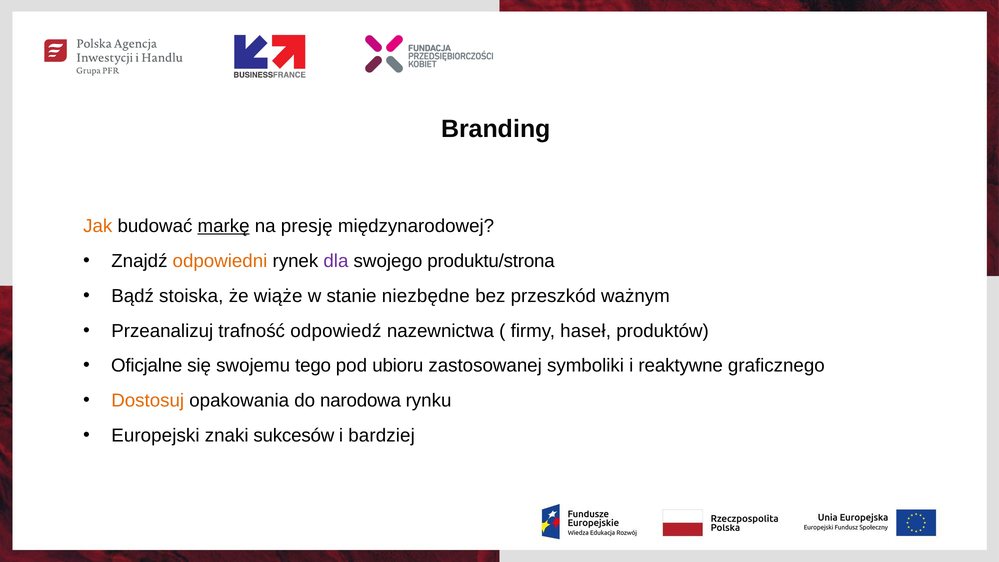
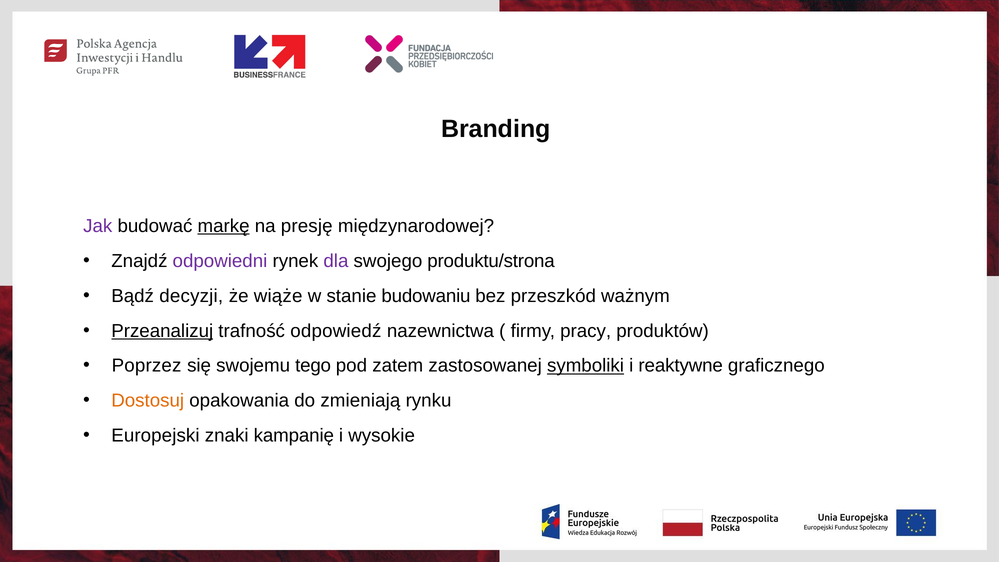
Jak colour: orange -> purple
odpowiedni colour: orange -> purple
stoiska: stoiska -> decyzji
niezbędne: niezbędne -> budowaniu
Przeanalizuj underline: none -> present
haseł: haseł -> pracy
Oficjalne: Oficjalne -> Poprzez
ubioru: ubioru -> zatem
symboliki underline: none -> present
narodowa: narodowa -> zmieniają
sukcesów: sukcesów -> kampanię
bardziej: bardziej -> wysokie
